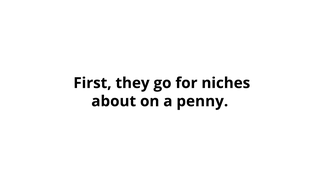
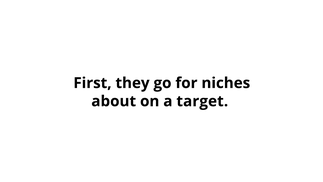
penny: penny -> target
